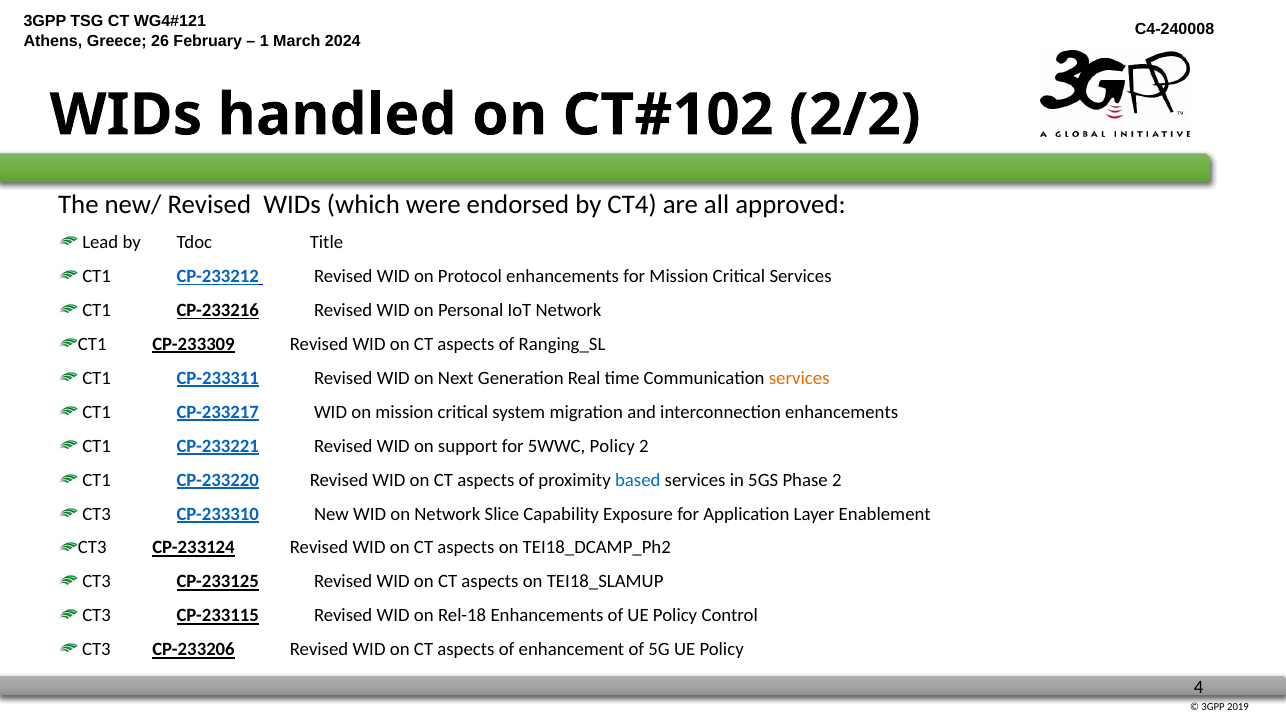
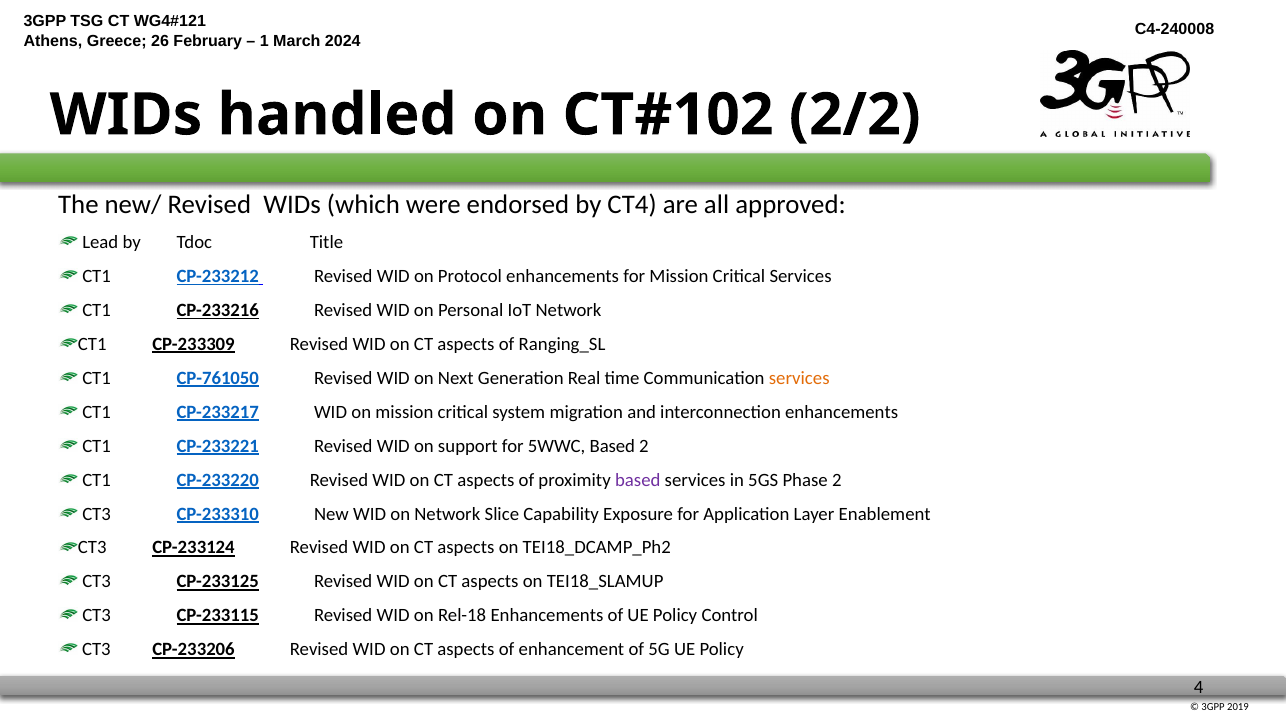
CP-233311: CP-233311 -> CP-761050
5WWC Policy: Policy -> Based
based at (638, 480) colour: blue -> purple
